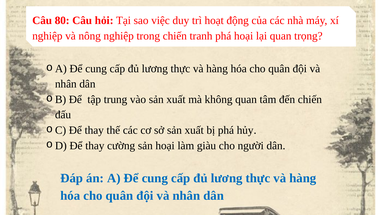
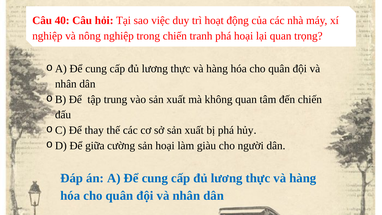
80: 80 -> 40
thay at (95, 145): thay -> giữa
